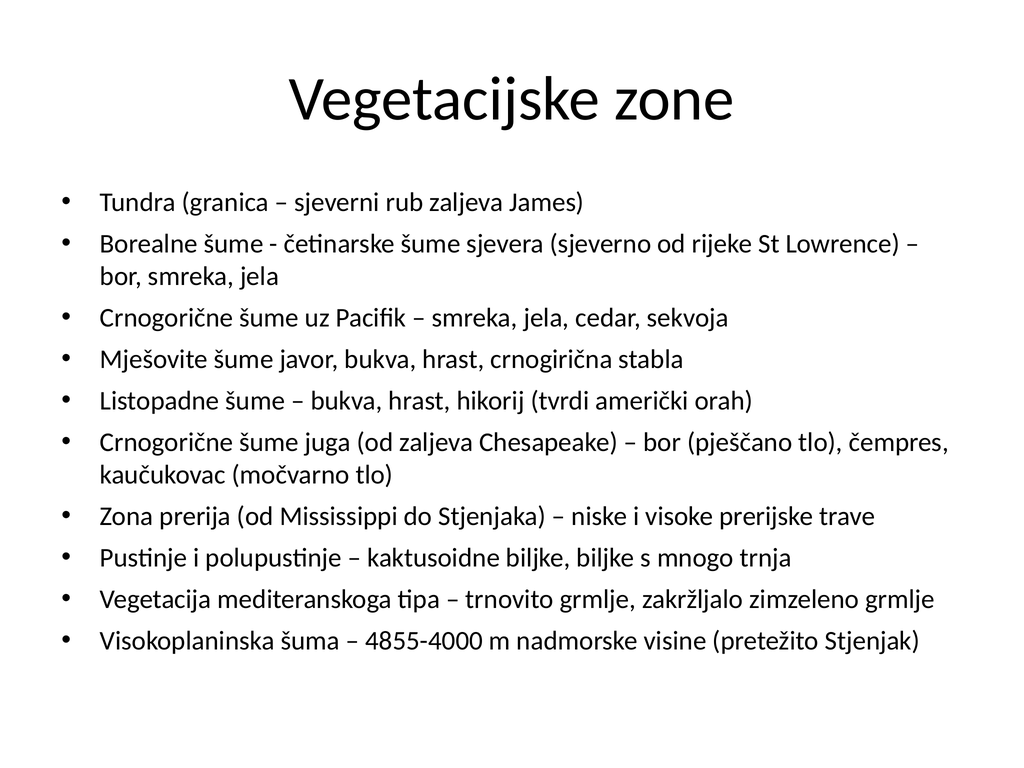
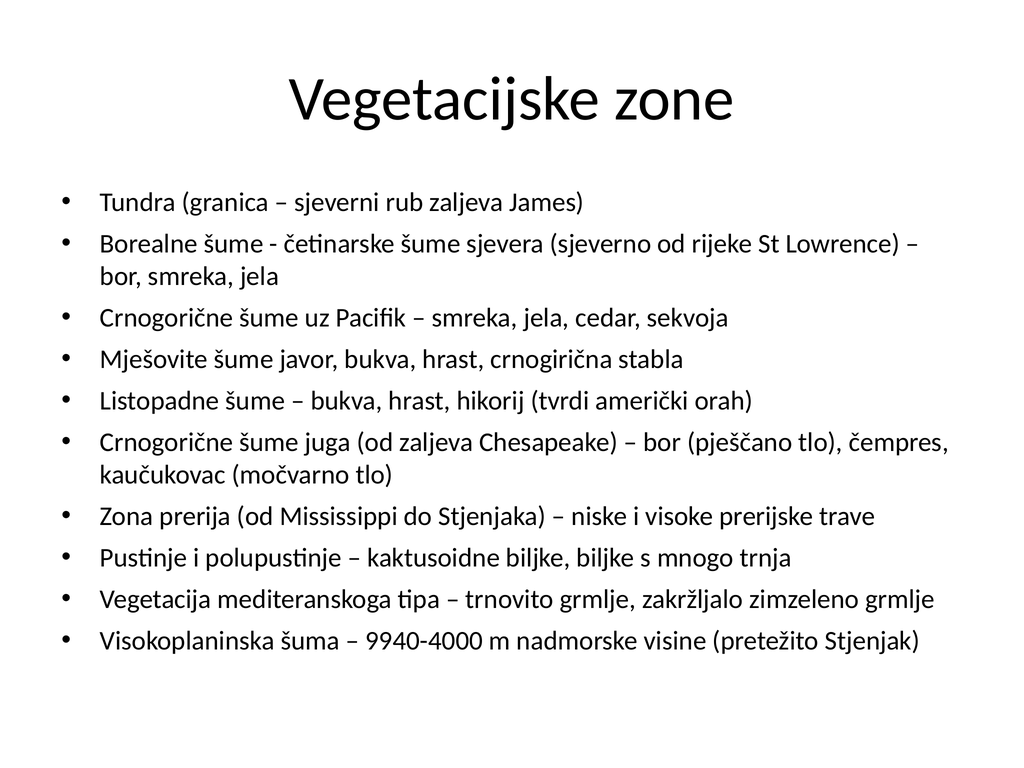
4855-4000: 4855-4000 -> 9940-4000
